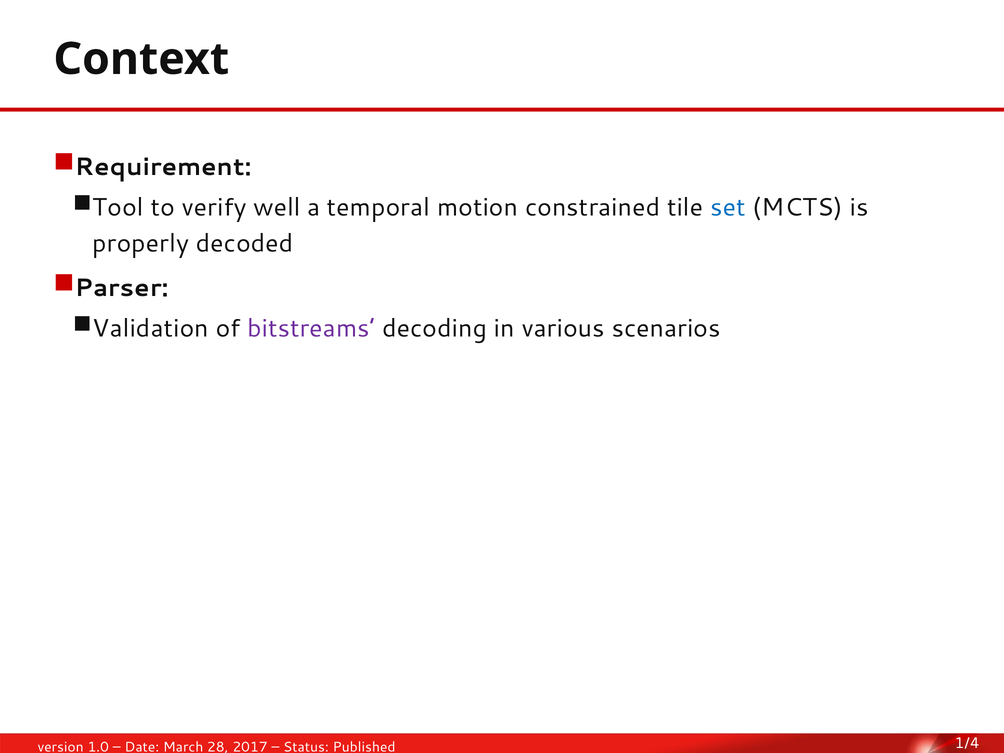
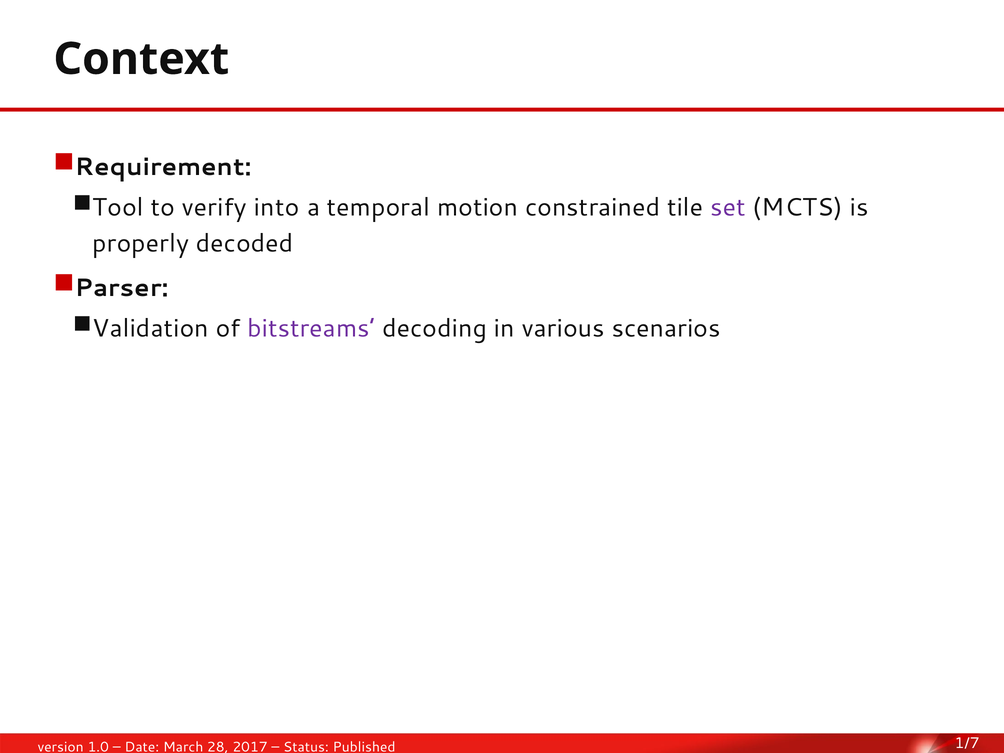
well: well -> into
set colour: blue -> purple
1/4: 1/4 -> 1/7
